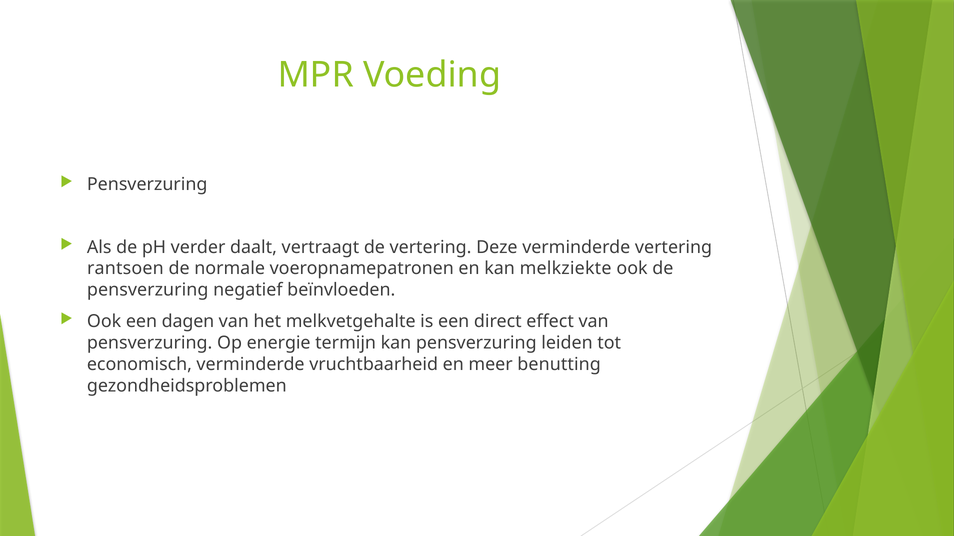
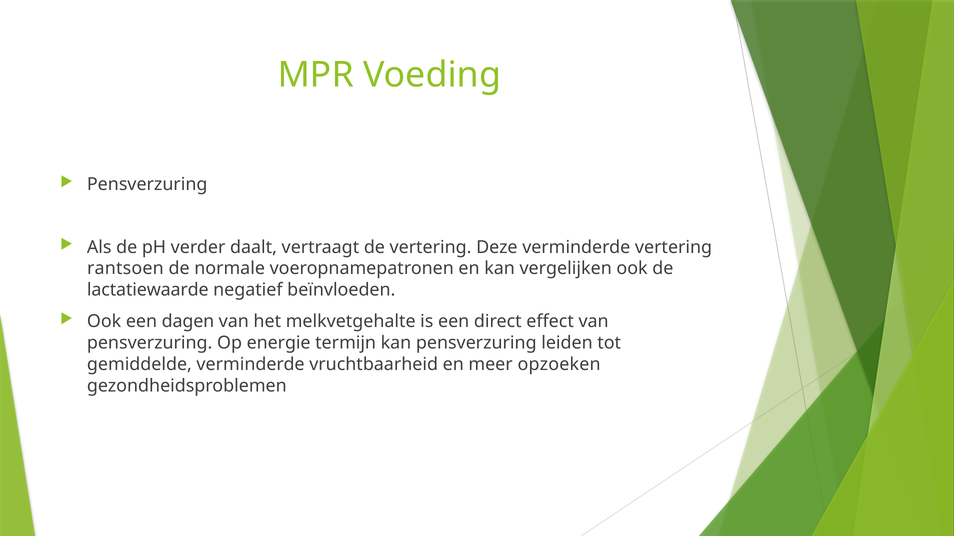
melkziekte: melkziekte -> vergelijken
pensverzuring at (148, 290): pensverzuring -> lactatiewaarde
economisch: economisch -> gemiddelde
benutting: benutting -> opzoeken
